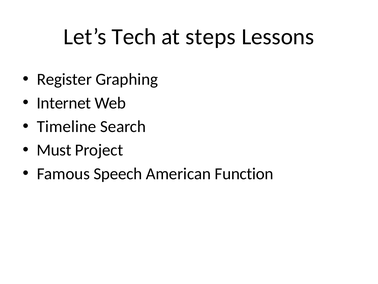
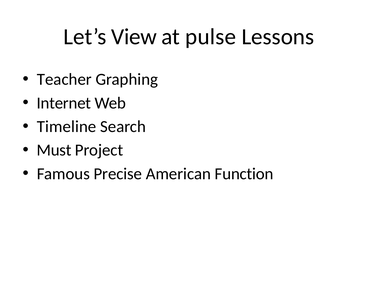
Tech: Tech -> View
steps: steps -> pulse
Register: Register -> Teacher
Speech: Speech -> Precise
